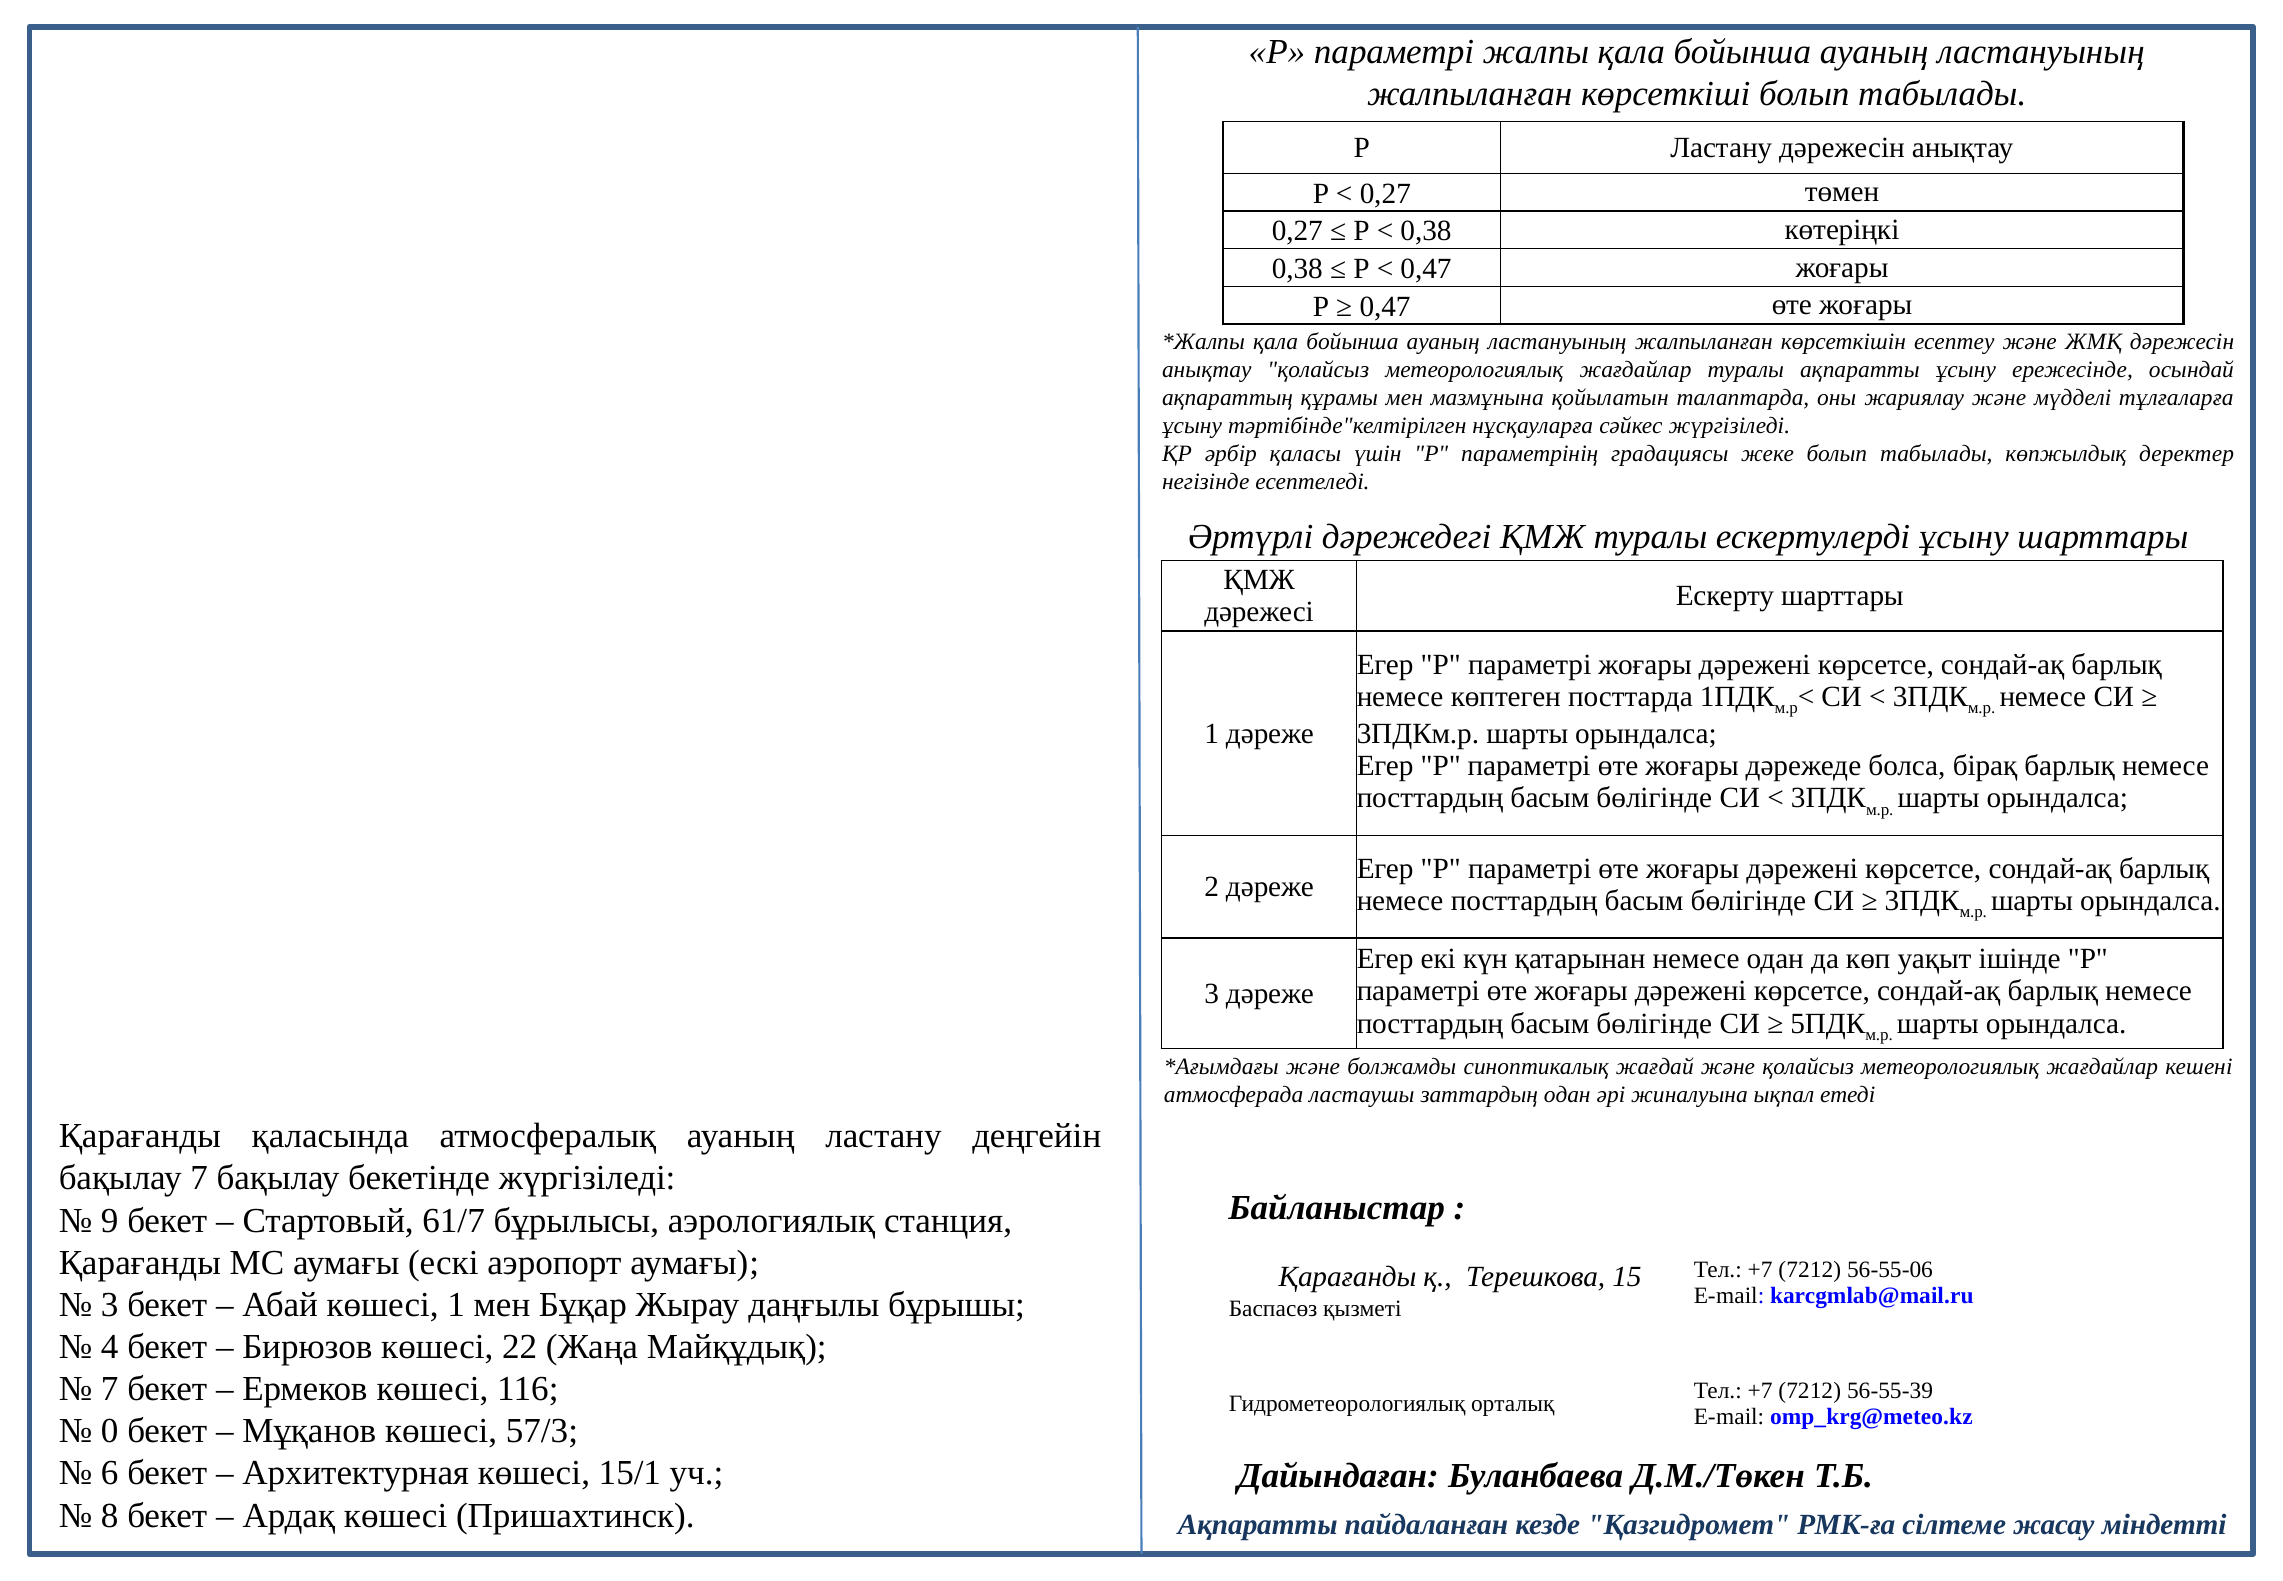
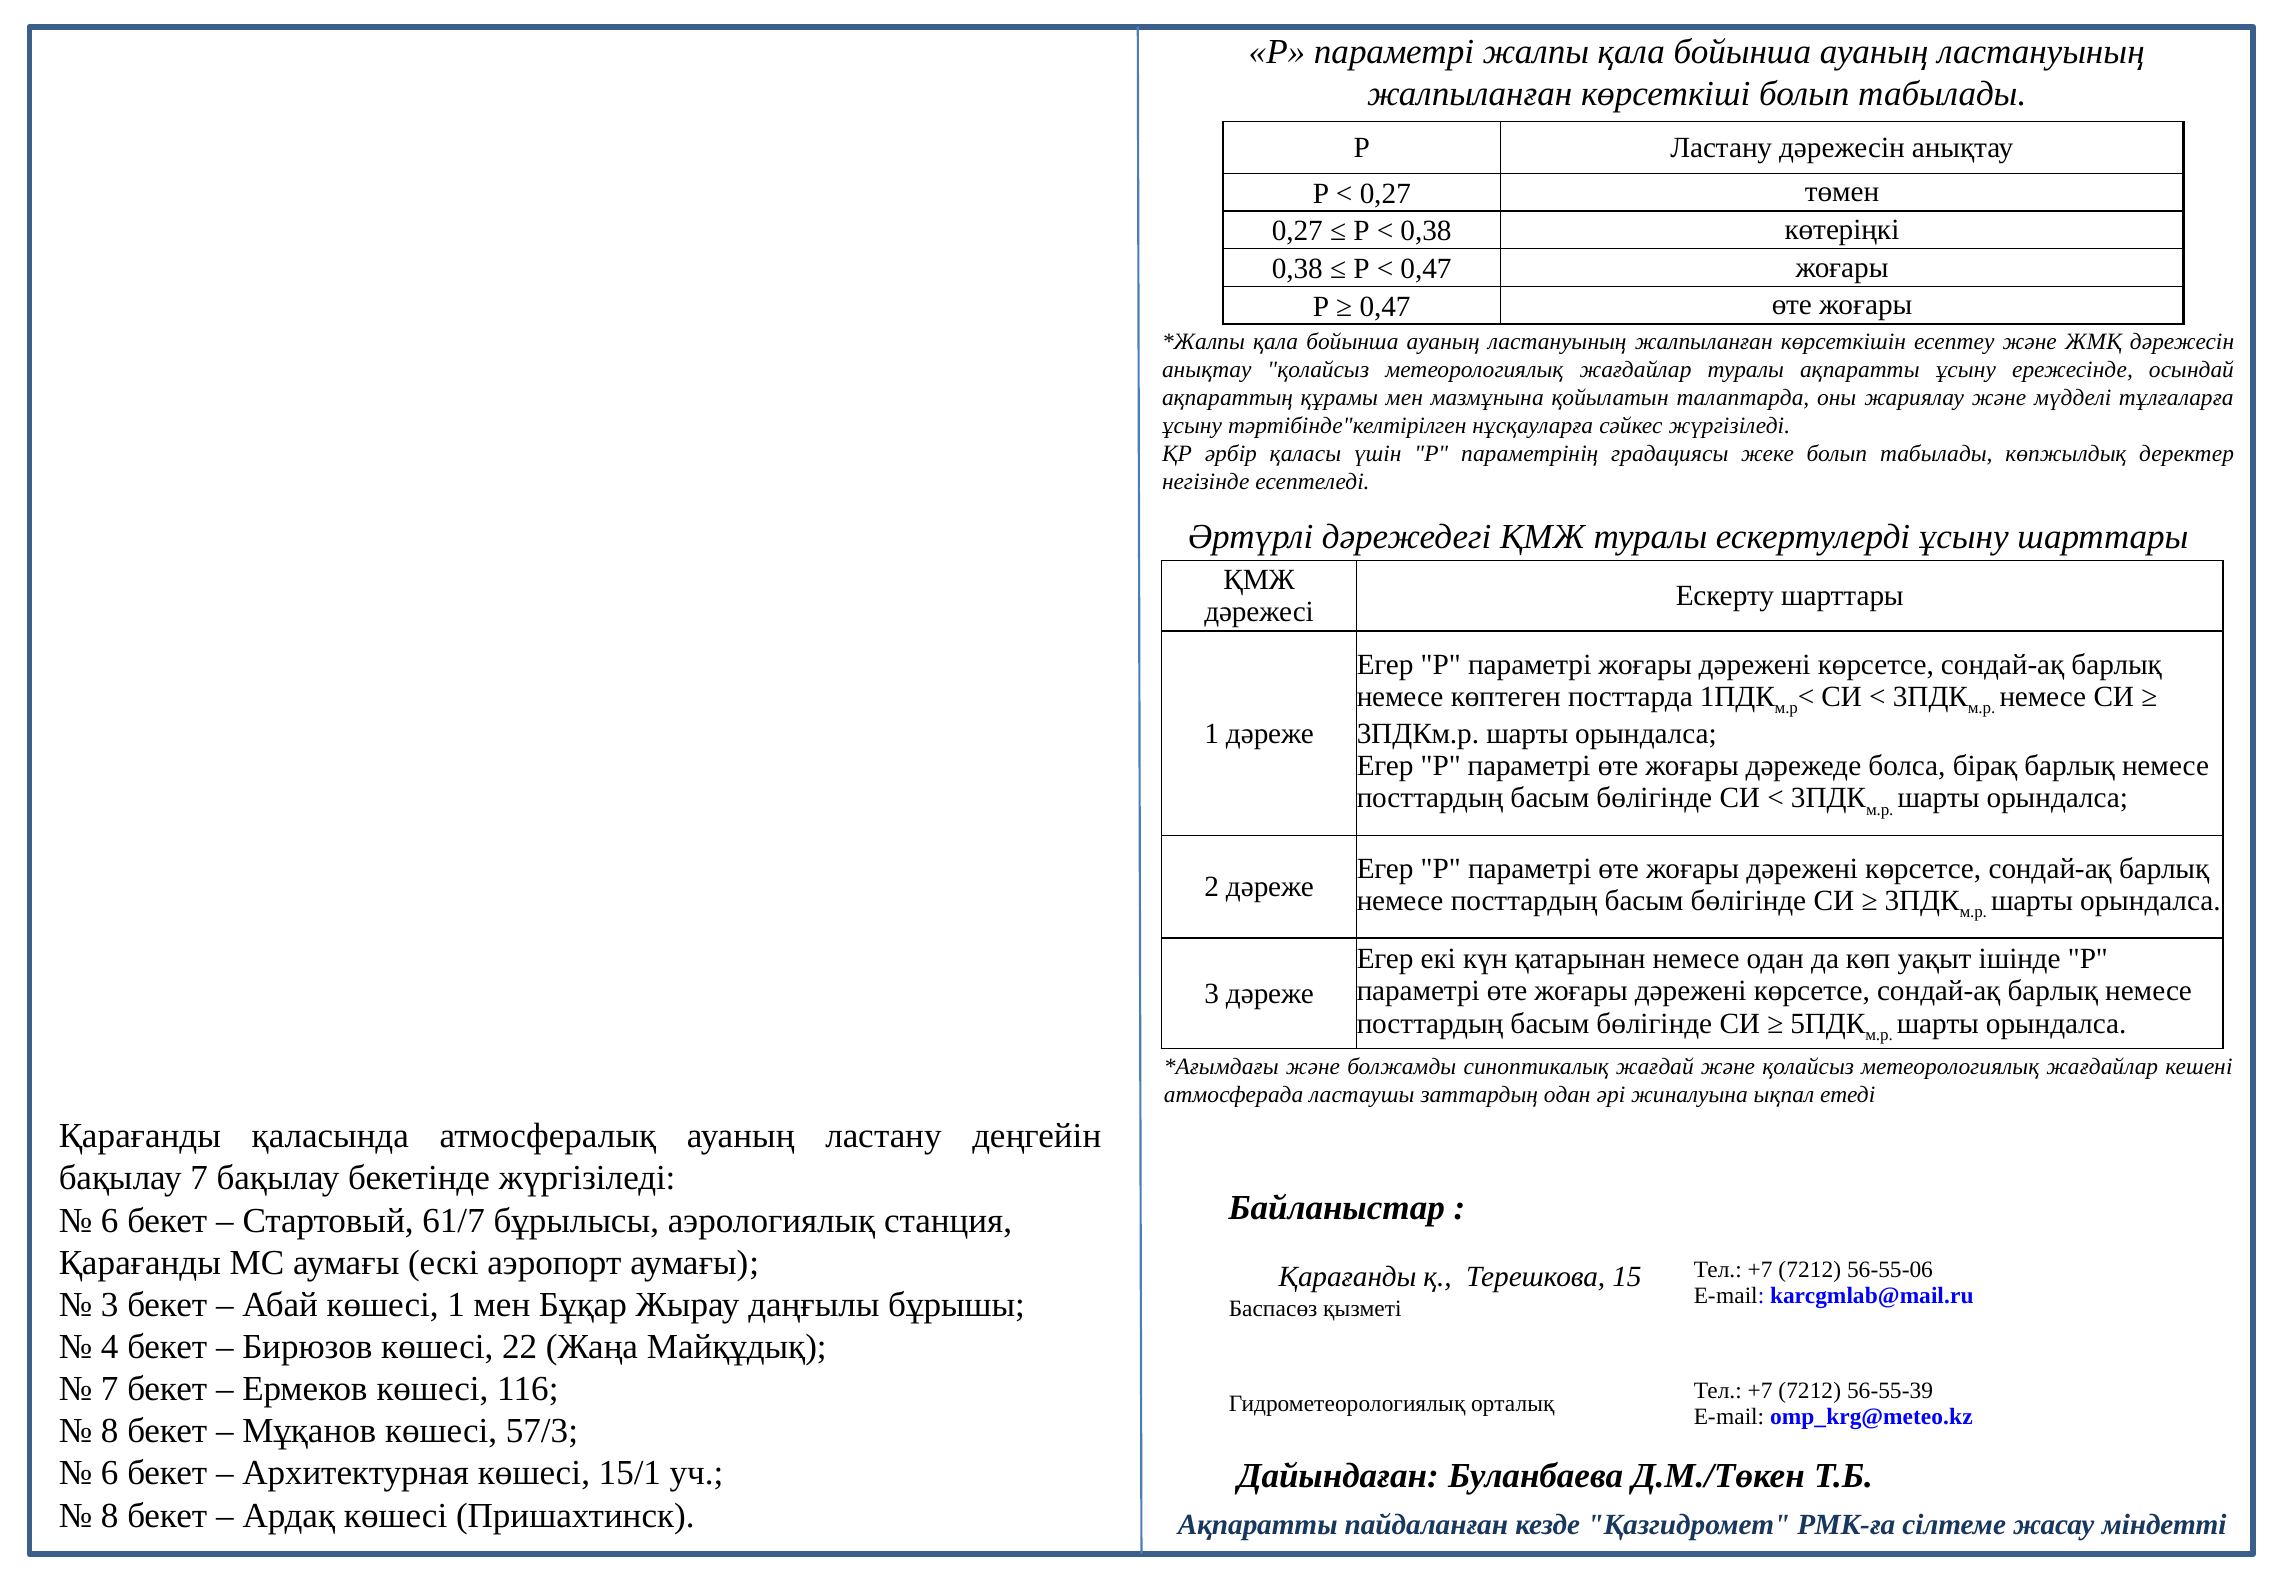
9 at (110, 1220): 9 -> 6
0 at (110, 1431): 0 -> 8
